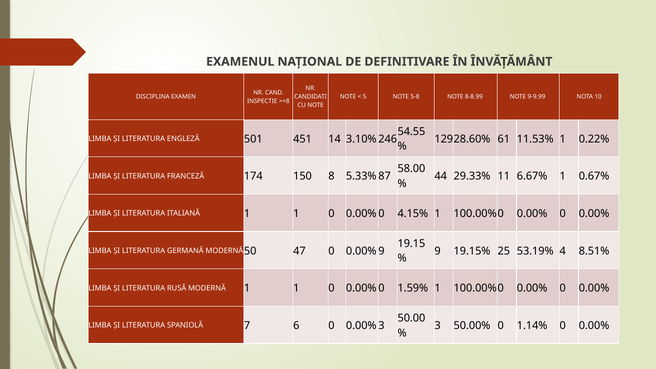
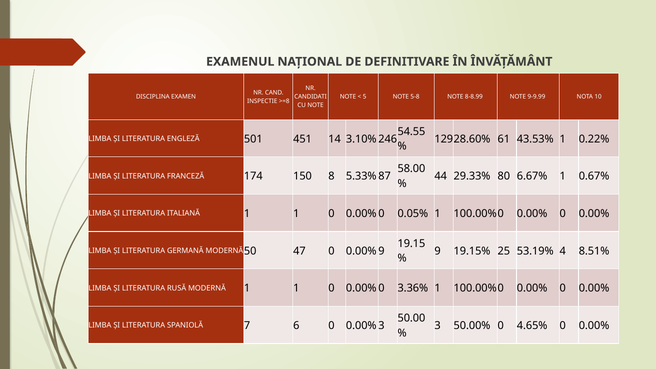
11.53%: 11.53% -> 43.53%
11: 11 -> 80
4.15%: 4.15% -> 0.05%
1.59%: 1.59% -> 3.36%
1.14%: 1.14% -> 4.65%
